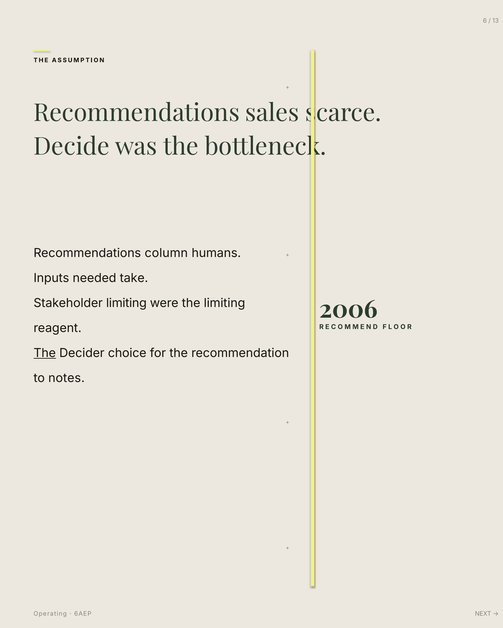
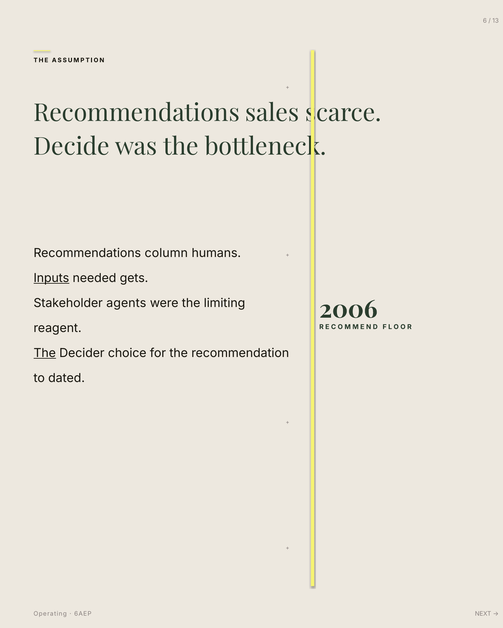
Inputs underline: none -> present
take: take -> gets
Stakeholder limiting: limiting -> agents
notes: notes -> dated
